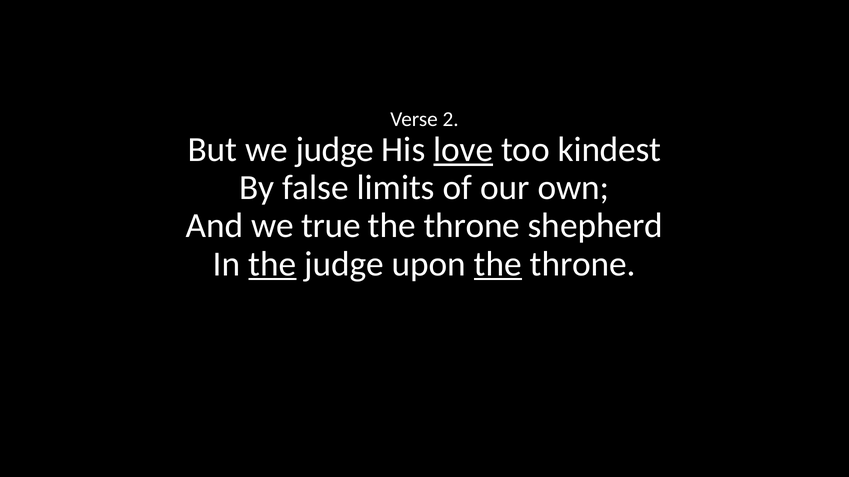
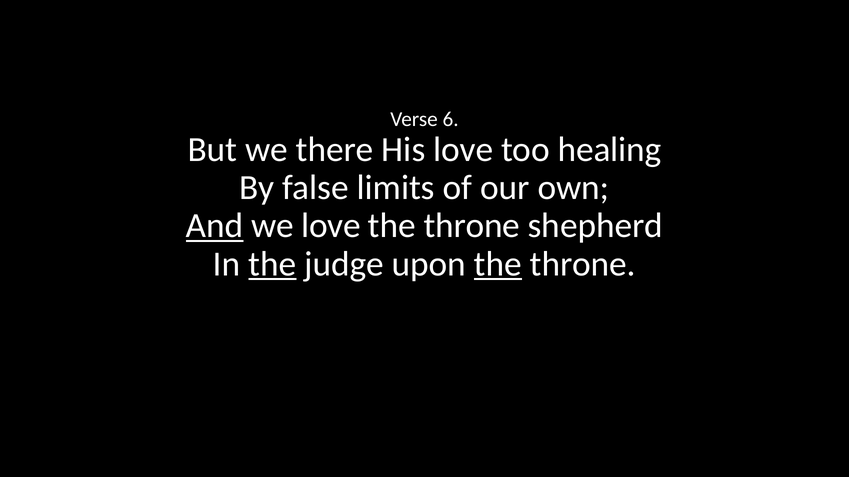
2: 2 -> 6
we judge: judge -> there
love at (463, 150) underline: present -> none
kindest: kindest -> healing
And underline: none -> present
we true: true -> love
